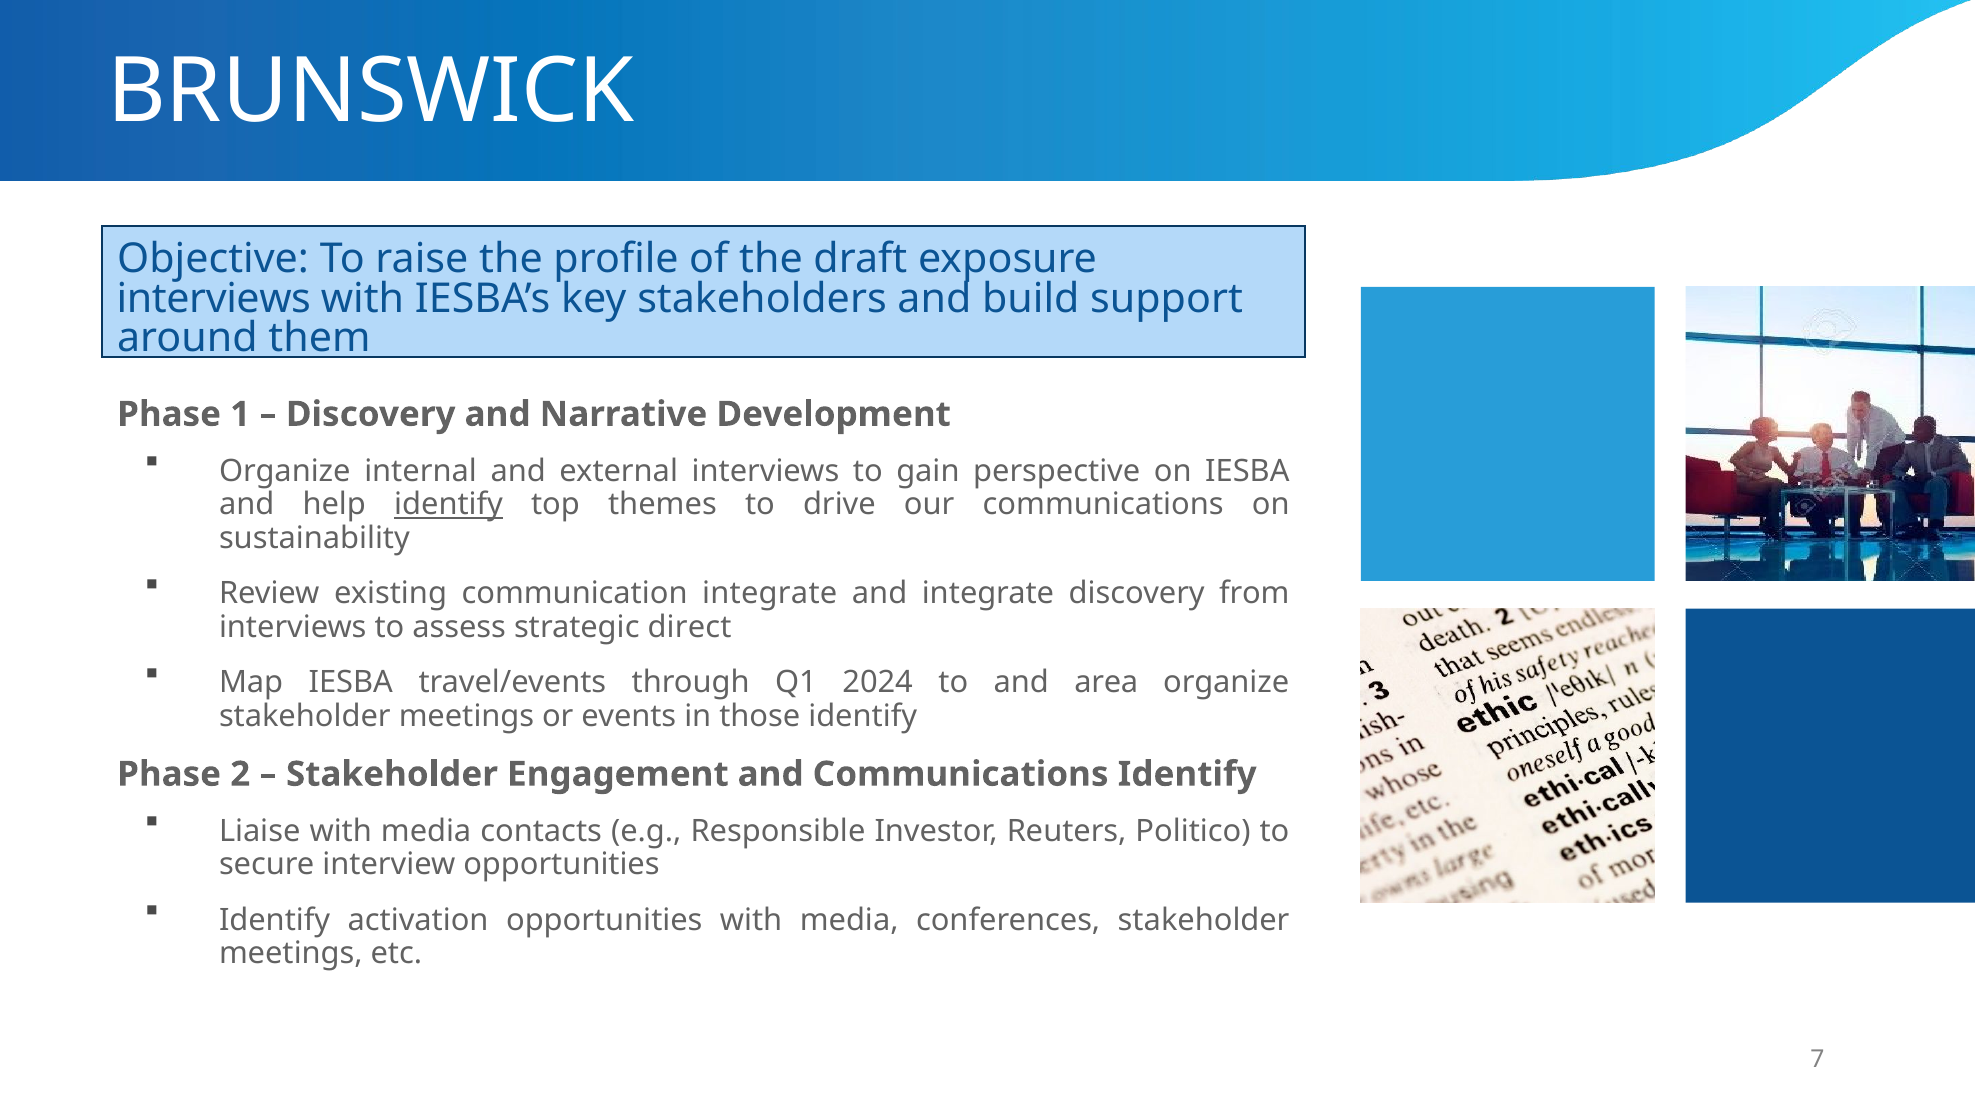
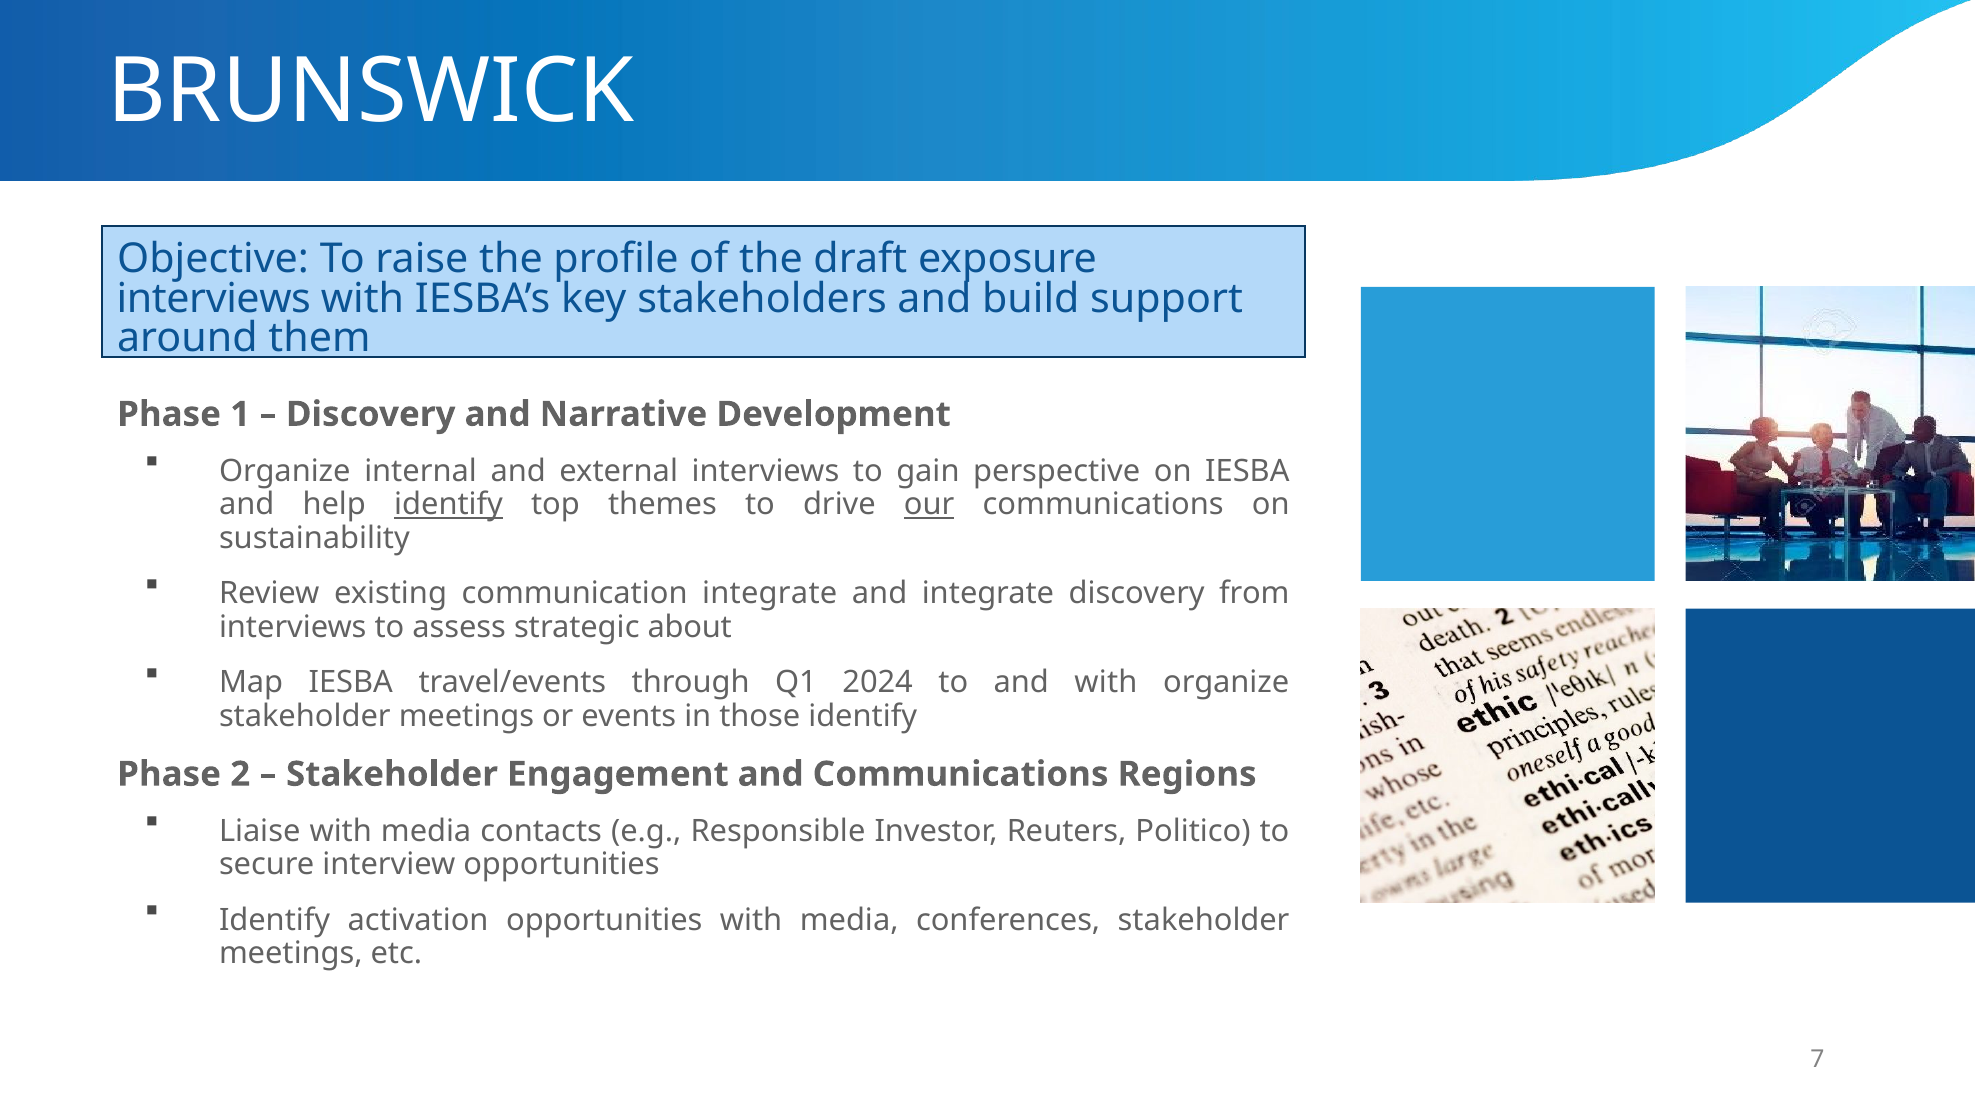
our underline: none -> present
direct: direct -> about
and area: area -> with
Communications Identify: Identify -> Regions
